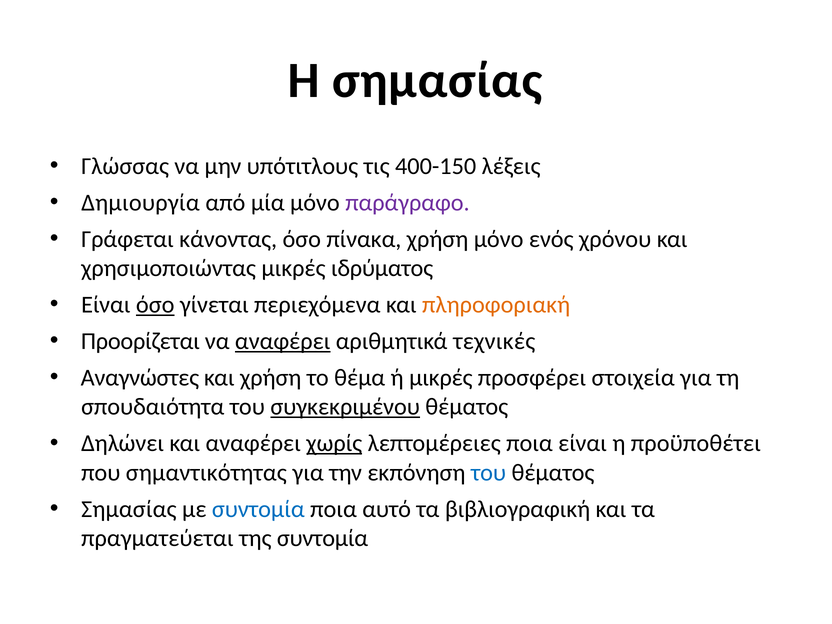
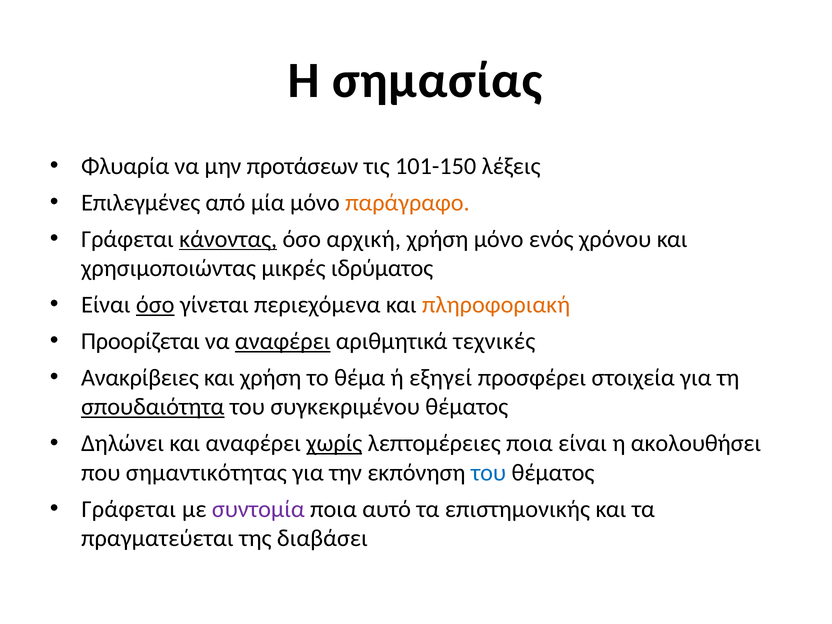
Γλώσσας: Γλώσσας -> Φλυαρία
υπότιτλους: υπότιτλους -> προτάσεων
400-150: 400-150 -> 101-150
Δημιουργία: Δημιουργία -> Επιλεγμένες
παράγραφο colour: purple -> orange
κάνοντας underline: none -> present
πίνακα: πίνακα -> αρχική
Αναγνώστες: Αναγνώστες -> Ανακρίβειες
ή μικρές: μικρές -> εξηγεί
σπουδαιότητα underline: none -> present
συγκεκριμένου underline: present -> none
προϋποθέτει: προϋποθέτει -> ακολουθήσει
Σημασίας at (129, 509): Σημασίας -> Γράφεται
συντομία at (258, 509) colour: blue -> purple
βιβλιογραφική: βιβλιογραφική -> επιστημονικής
της συντομία: συντομία -> διαβάσει
